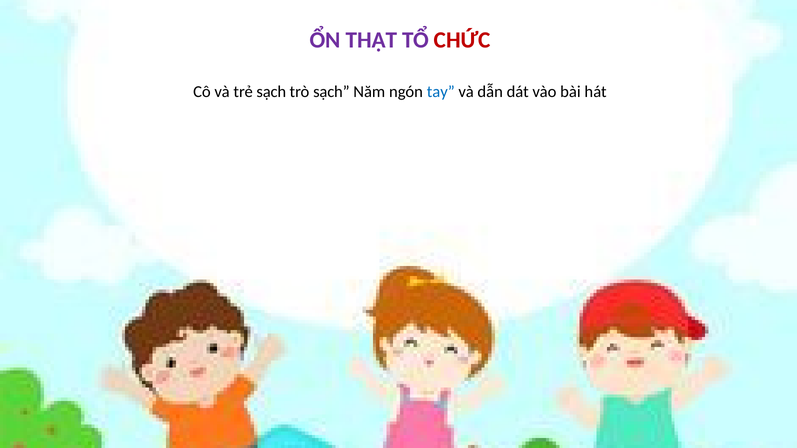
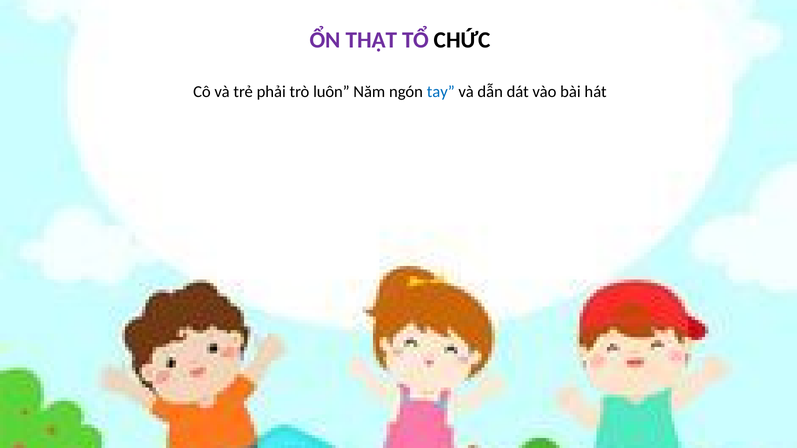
CHỨC colour: red -> black
trẻ sạch: sạch -> phải
trò sạch: sạch -> luôn
